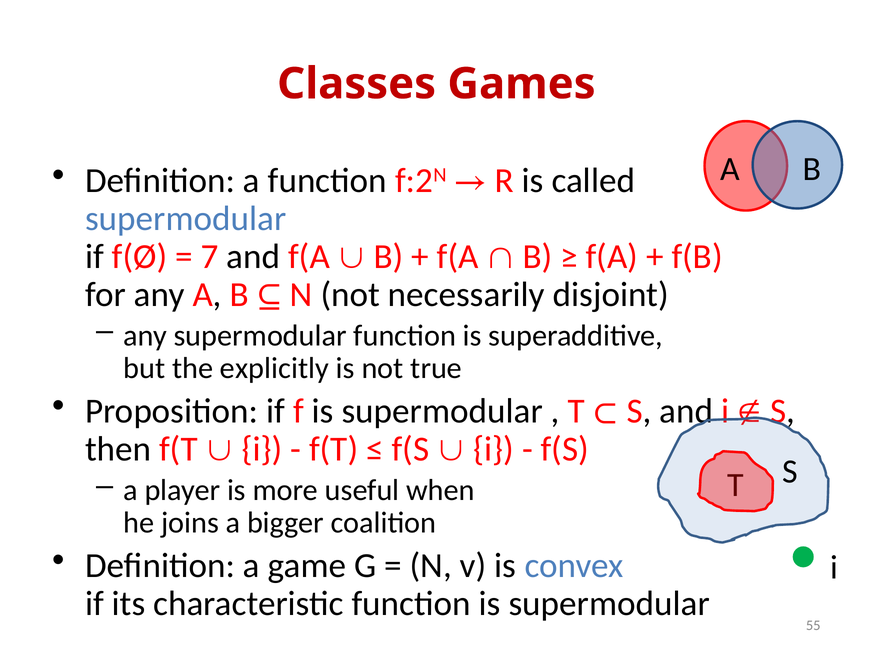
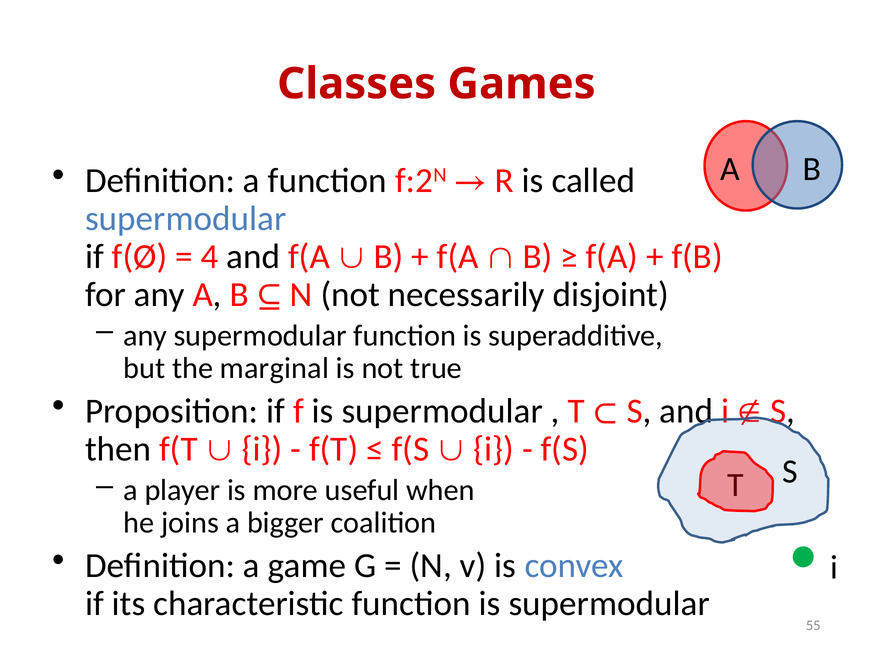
7: 7 -> 4
explicitly: explicitly -> marginal
